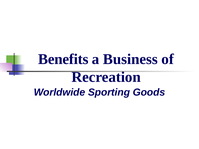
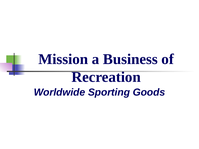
Benefits: Benefits -> Mission
